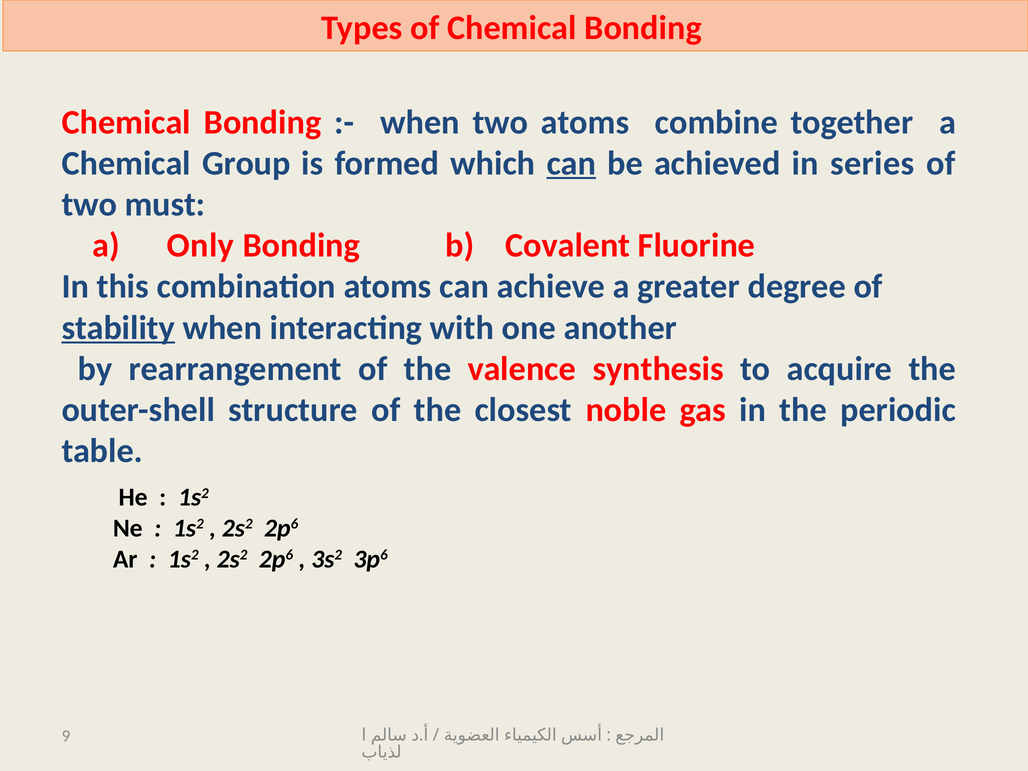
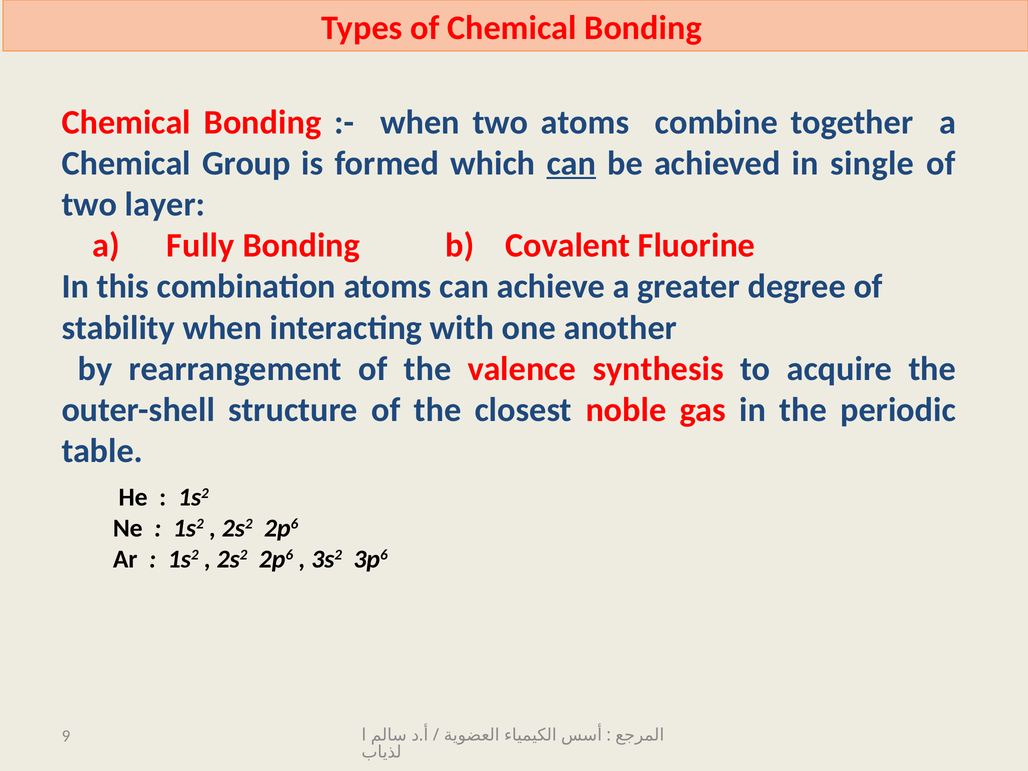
series: series -> single
must: must -> layer
Only: Only -> Fully
stability underline: present -> none
